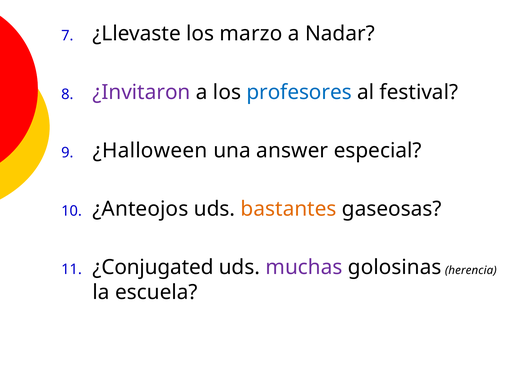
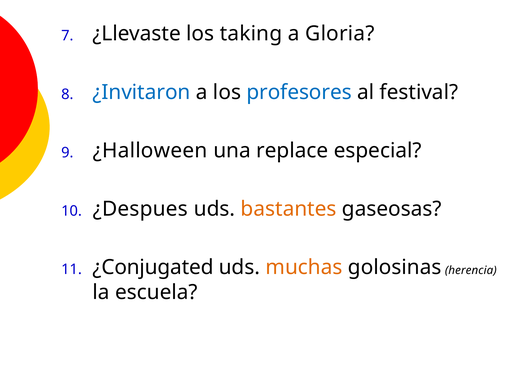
marzo: marzo -> taking
Nadar: Nadar -> Gloria
¿Invitaron colour: purple -> blue
answer: answer -> replace
¿Anteojos: ¿Anteojos -> ¿Despues
muchas colour: purple -> orange
